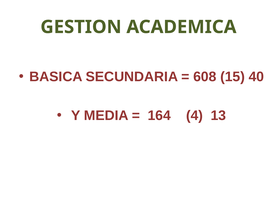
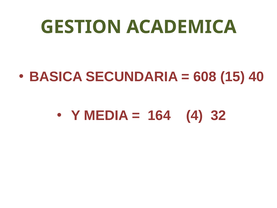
13: 13 -> 32
